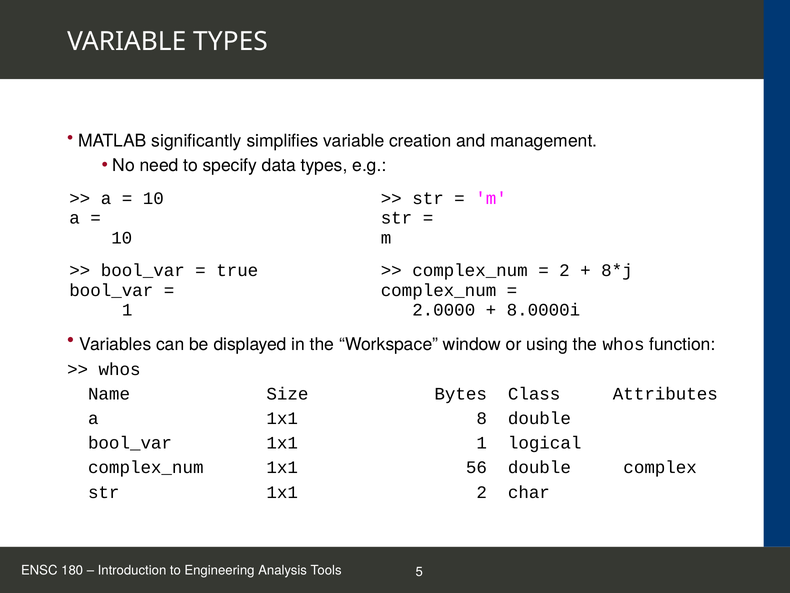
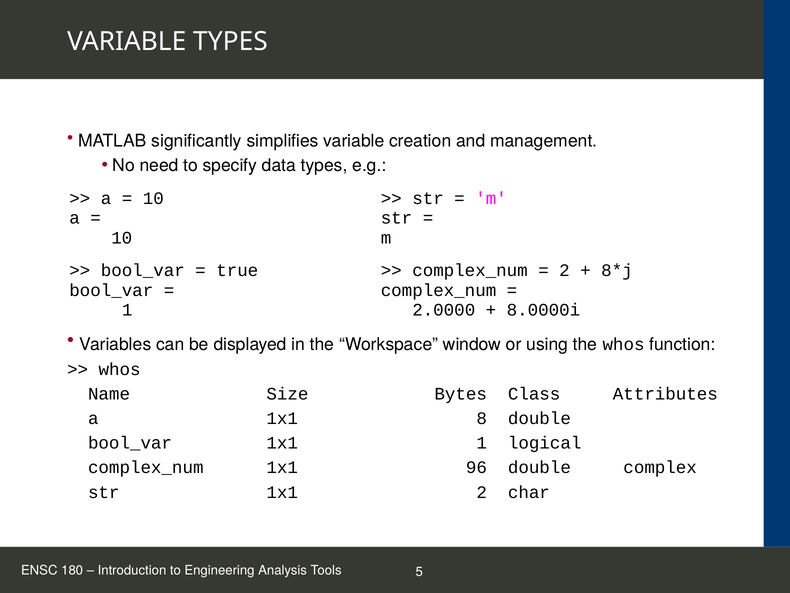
56: 56 -> 96
